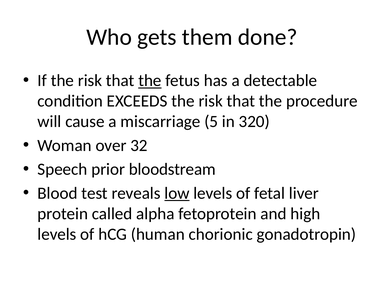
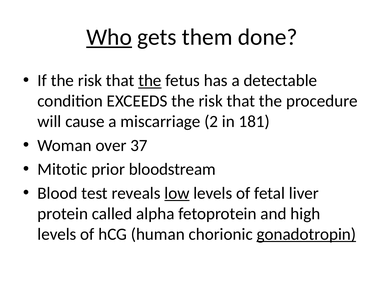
Who underline: none -> present
5: 5 -> 2
320: 320 -> 181
32: 32 -> 37
Speech: Speech -> Mitotic
gonadotropin underline: none -> present
